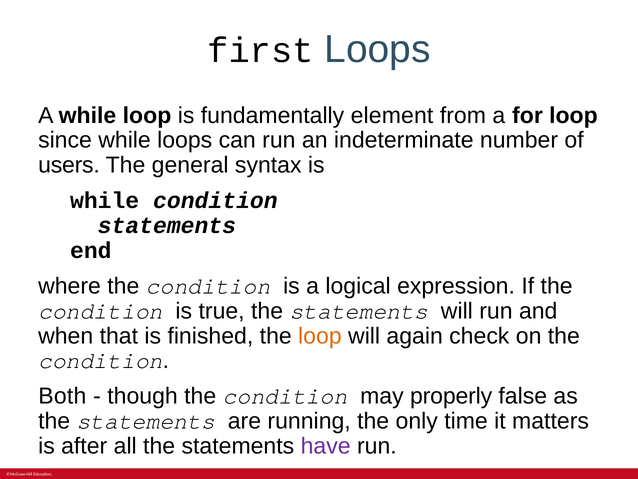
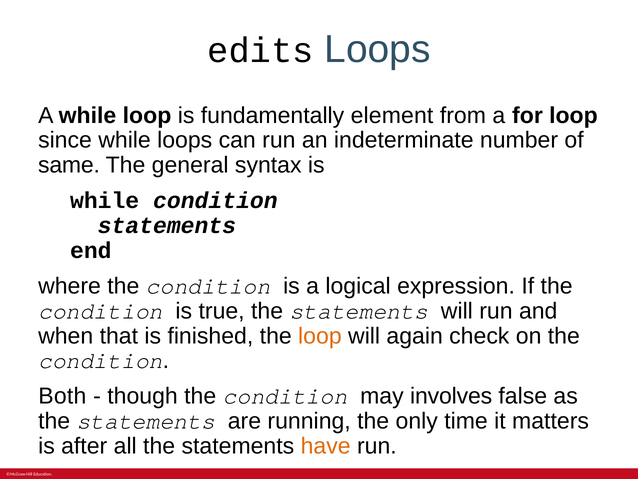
first: first -> edits
users: users -> same
properly: properly -> involves
have colour: purple -> orange
